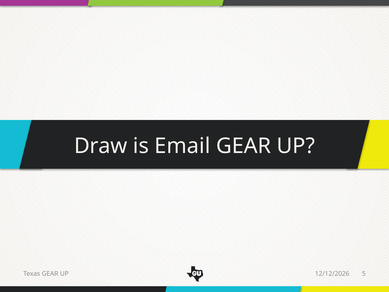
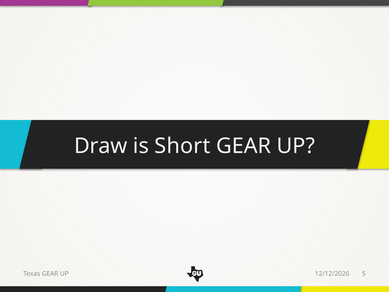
Email: Email -> Short
